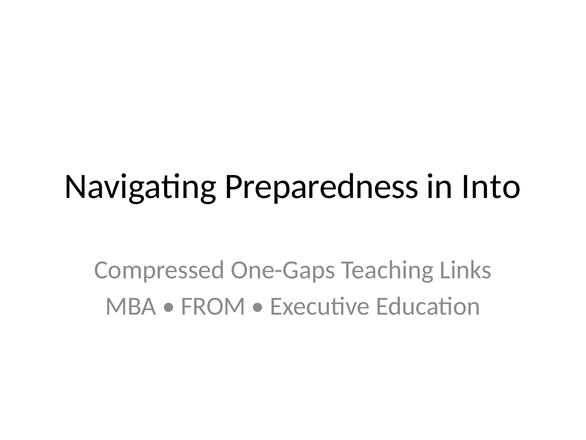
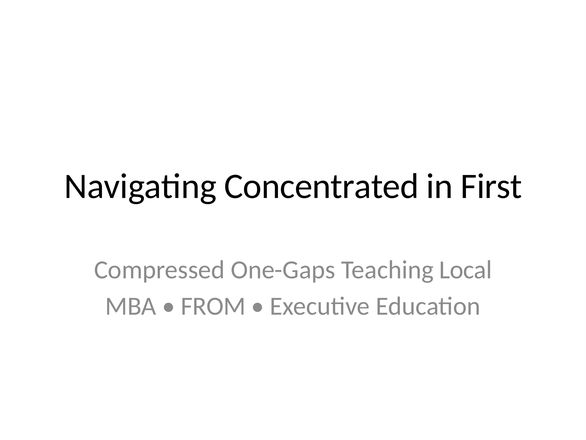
Preparedness: Preparedness -> Concentrated
Into: Into -> First
Links: Links -> Local
